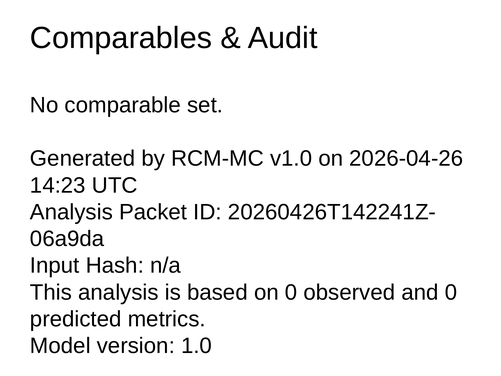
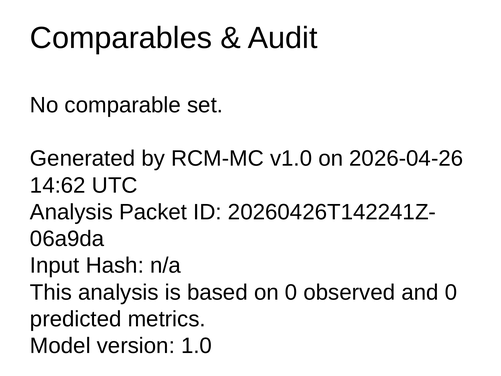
14:23: 14:23 -> 14:62
